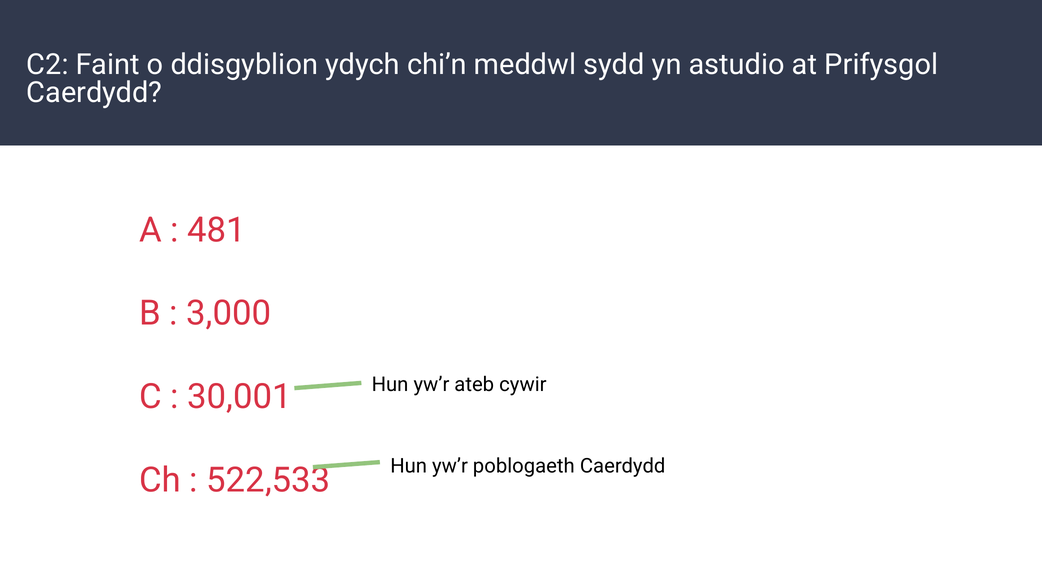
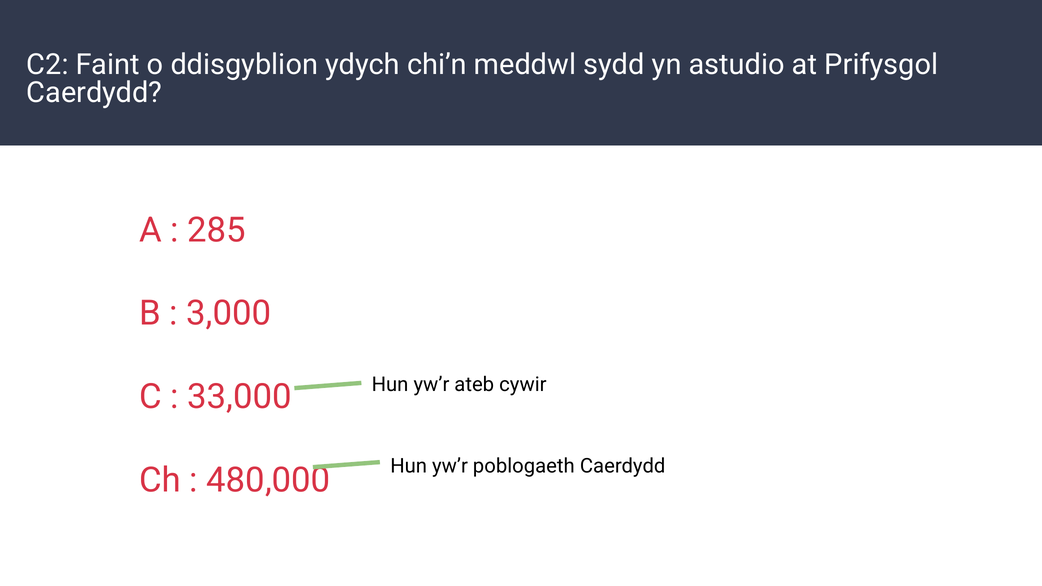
481: 481 -> 285
30,001: 30,001 -> 33,000
522,533: 522,533 -> 480,000
